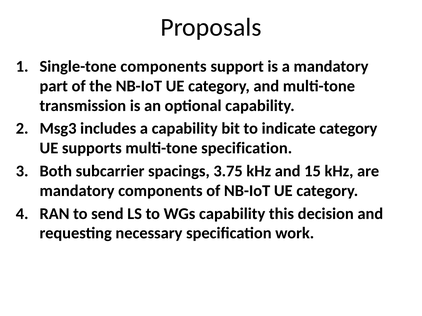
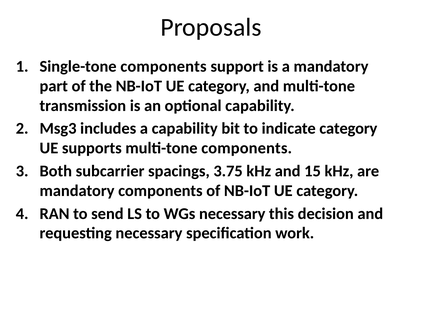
multi-tone specification: specification -> components
WGs capability: capability -> necessary
